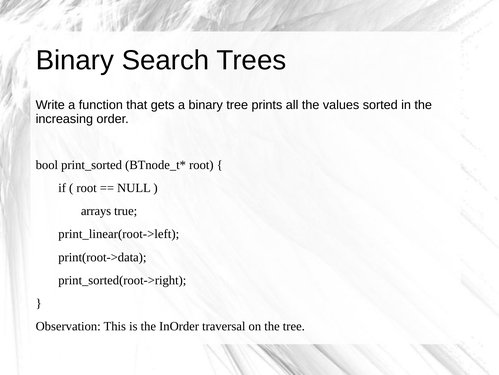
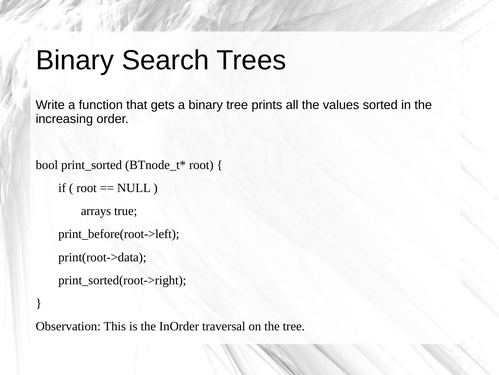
print_linear(root->left: print_linear(root->left -> print_before(root->left
